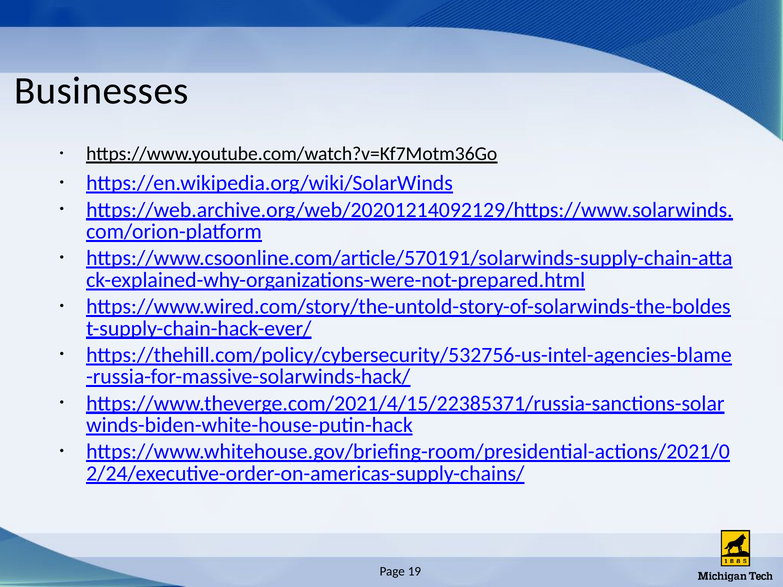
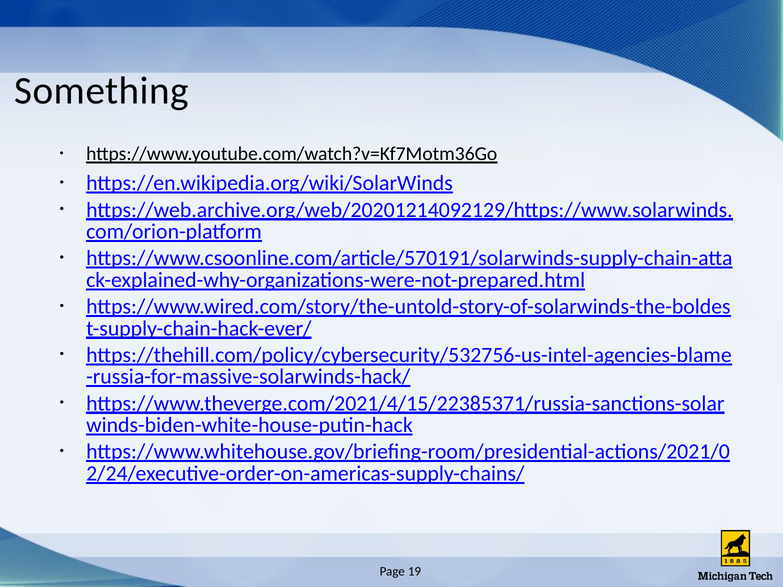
Businesses: Businesses -> Something
